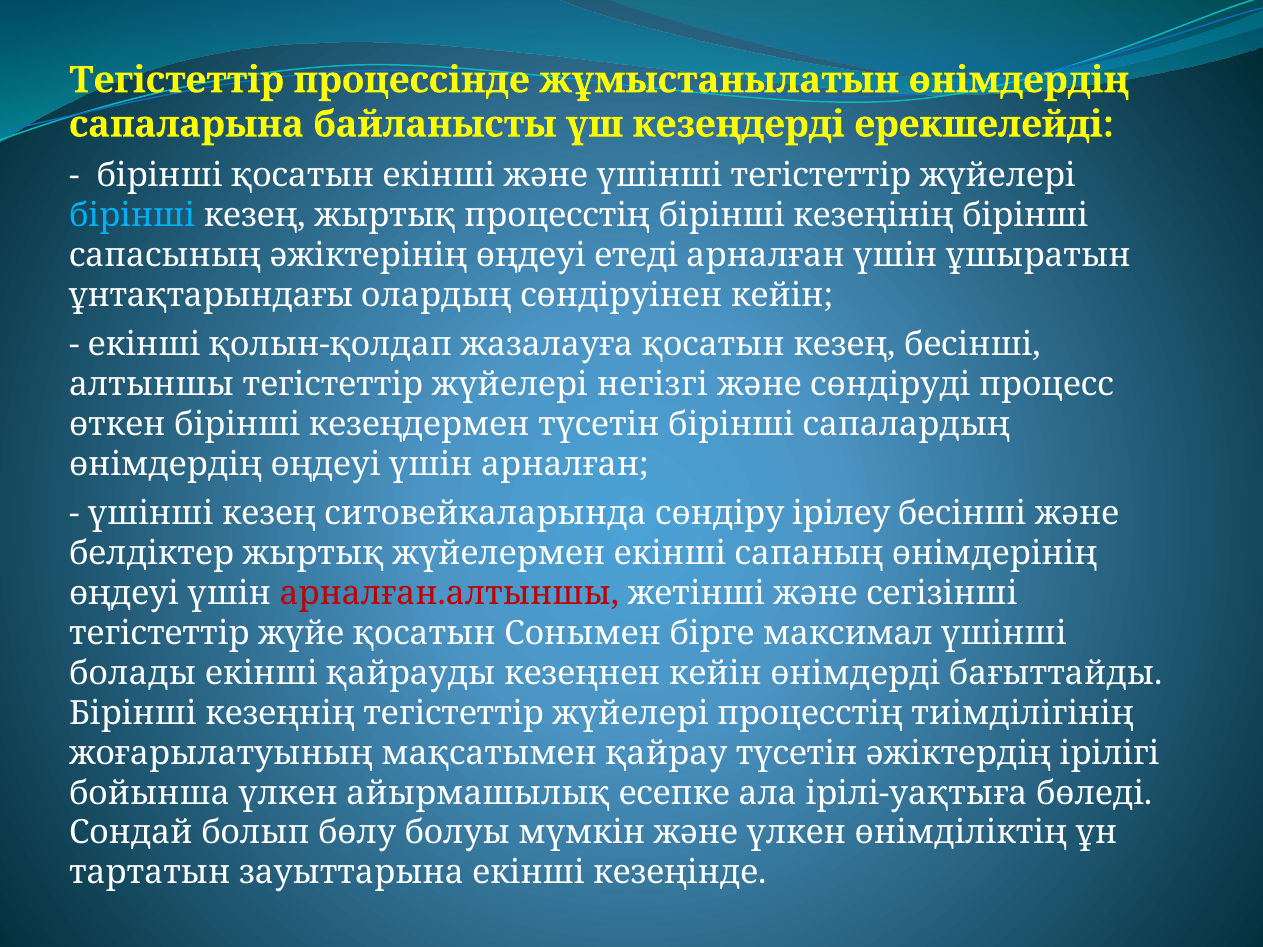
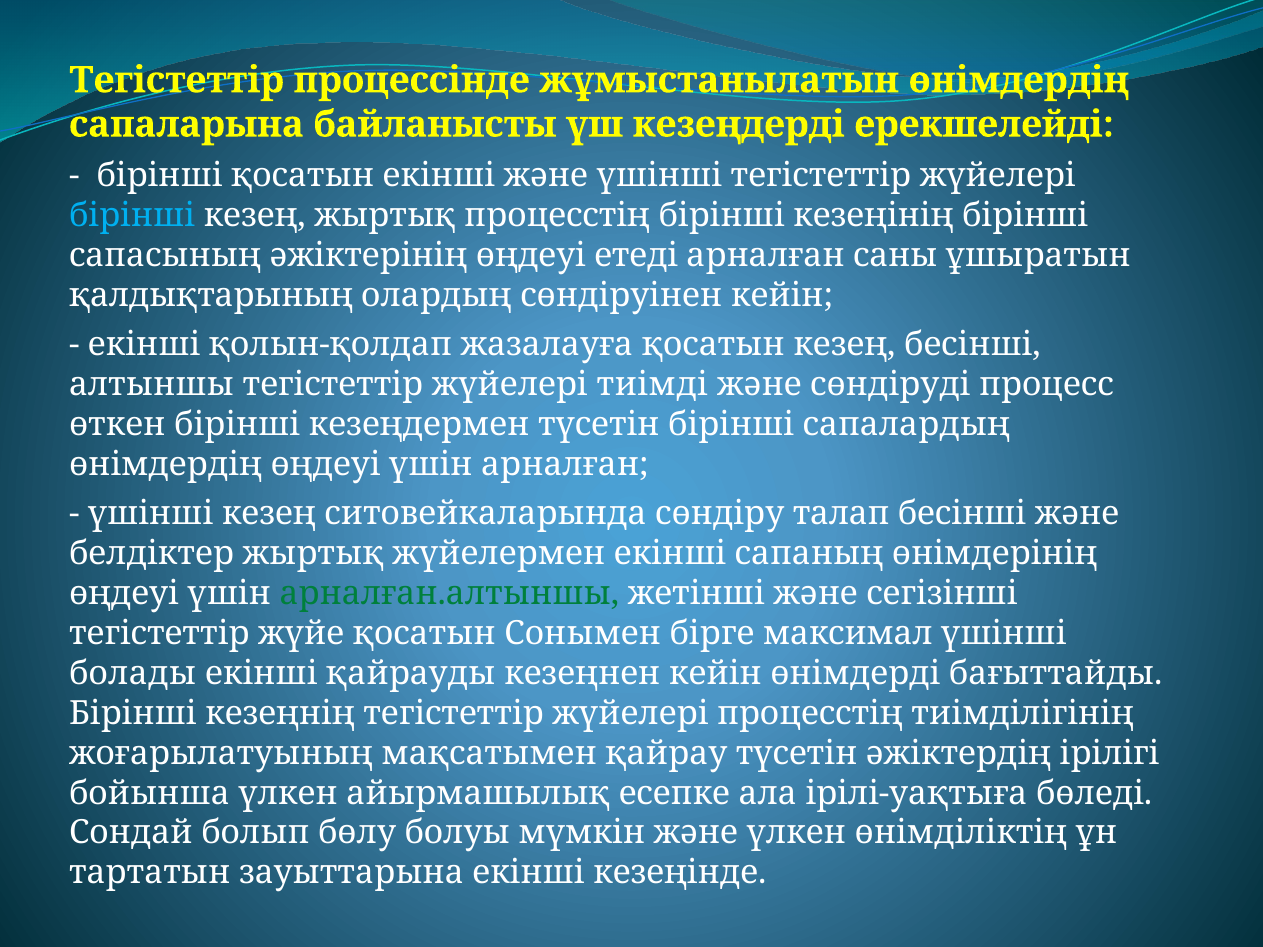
арналған үшiн: үшiн -> саны
ұнтақтарындағы: ұнтақтарындағы -> қалдықтарының
негiзгi: негiзгi -> тиiмдi
iрiлеу: iрiлеу -> талап
арналған.алтыншы colour: red -> green
